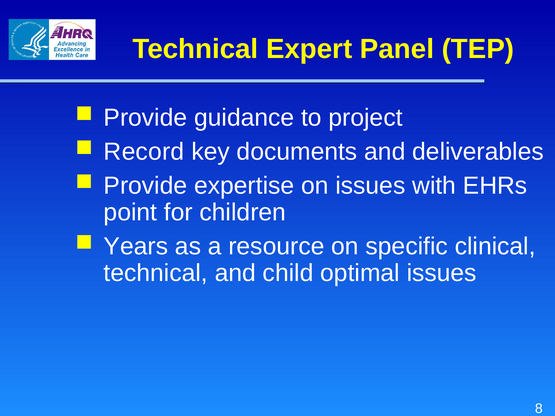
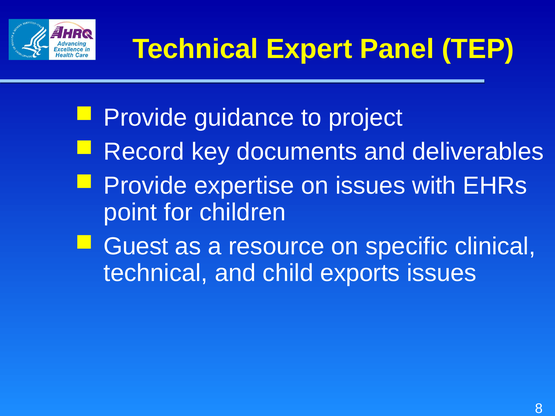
Years: Years -> Guest
optimal: optimal -> exports
